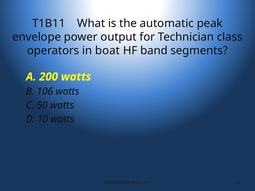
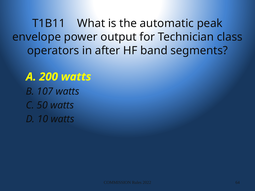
boat: boat -> after
106: 106 -> 107
